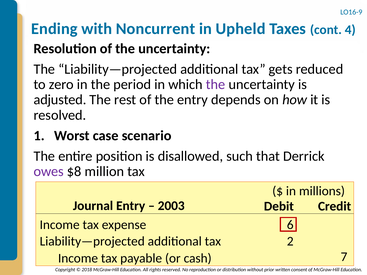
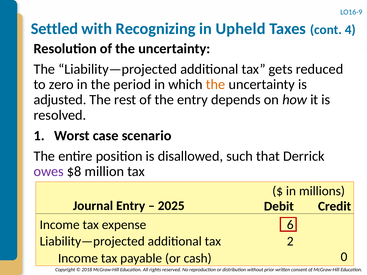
Ending: Ending -> Settled
Noncurrent: Noncurrent -> Recognizing
the at (216, 84) colour: purple -> orange
2003: 2003 -> 2025
7: 7 -> 0
